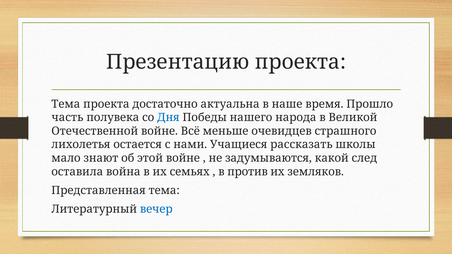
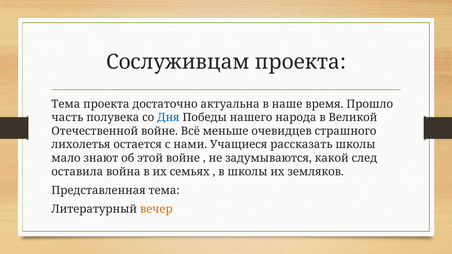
Презентацию: Презентацию -> Сослуживцам
в против: против -> школы
вечер colour: blue -> orange
